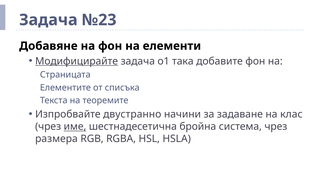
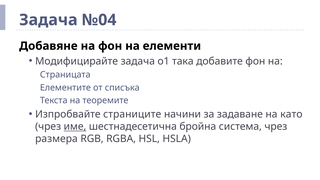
№23: №23 -> №04
Модифицирайте underline: present -> none
двустранно: двустранно -> страниците
клас: клас -> като
